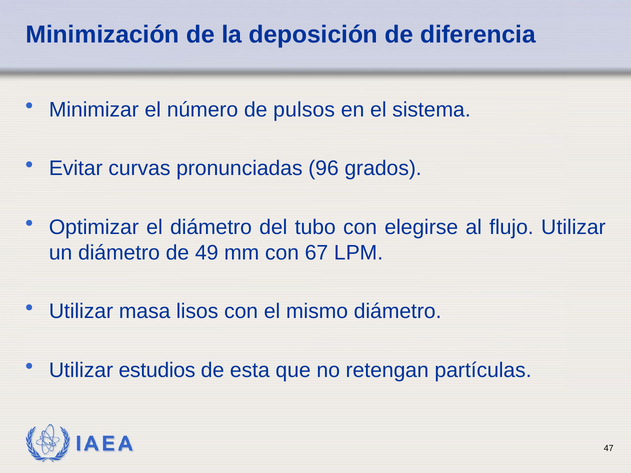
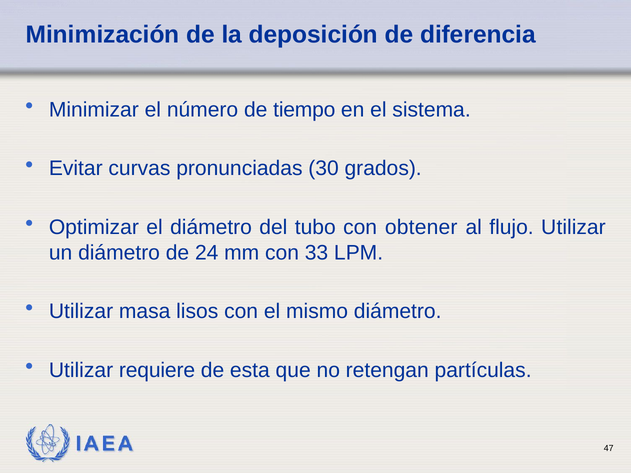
pulsos: pulsos -> tiempo
96: 96 -> 30
elegirse: elegirse -> obtener
49: 49 -> 24
67: 67 -> 33
estudios: estudios -> requiere
